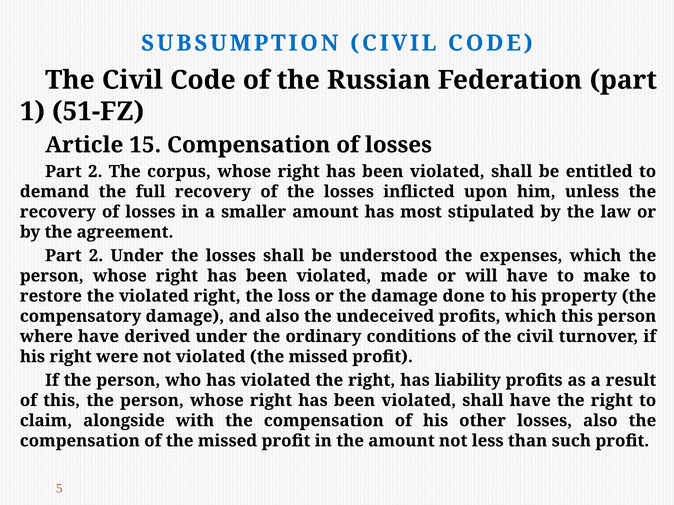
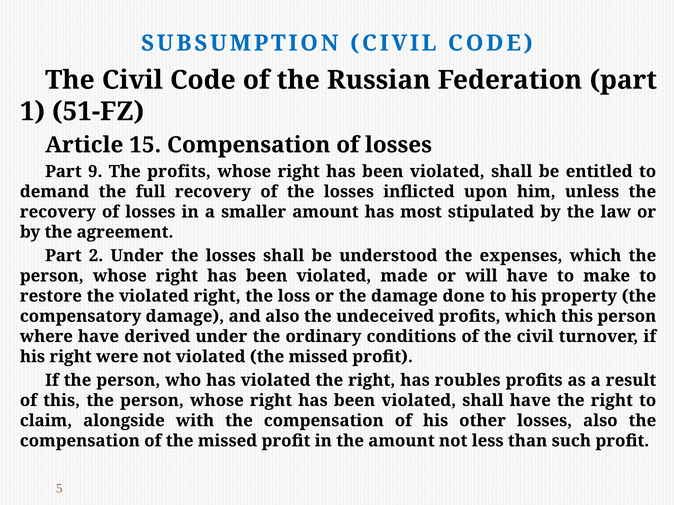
2 at (95, 172): 2 -> 9
The corpus: corpus -> profits
liability: liability -> roubles
